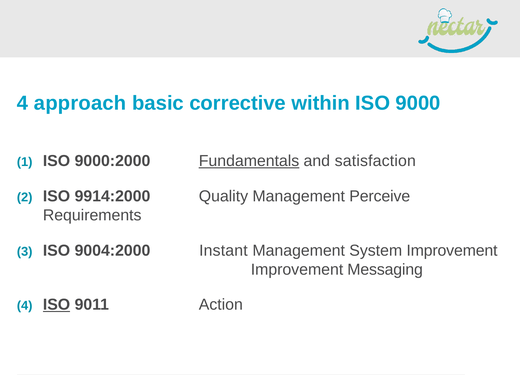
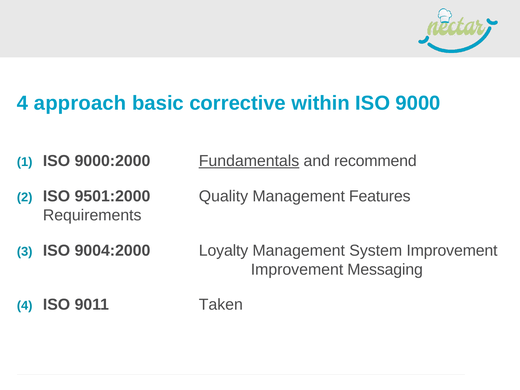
satisfaction: satisfaction -> recommend
9914:2000: 9914:2000 -> 9501:2000
Perceive: Perceive -> Features
Instant: Instant -> Loyalty
ISO at (57, 305) underline: present -> none
Action: Action -> Taken
